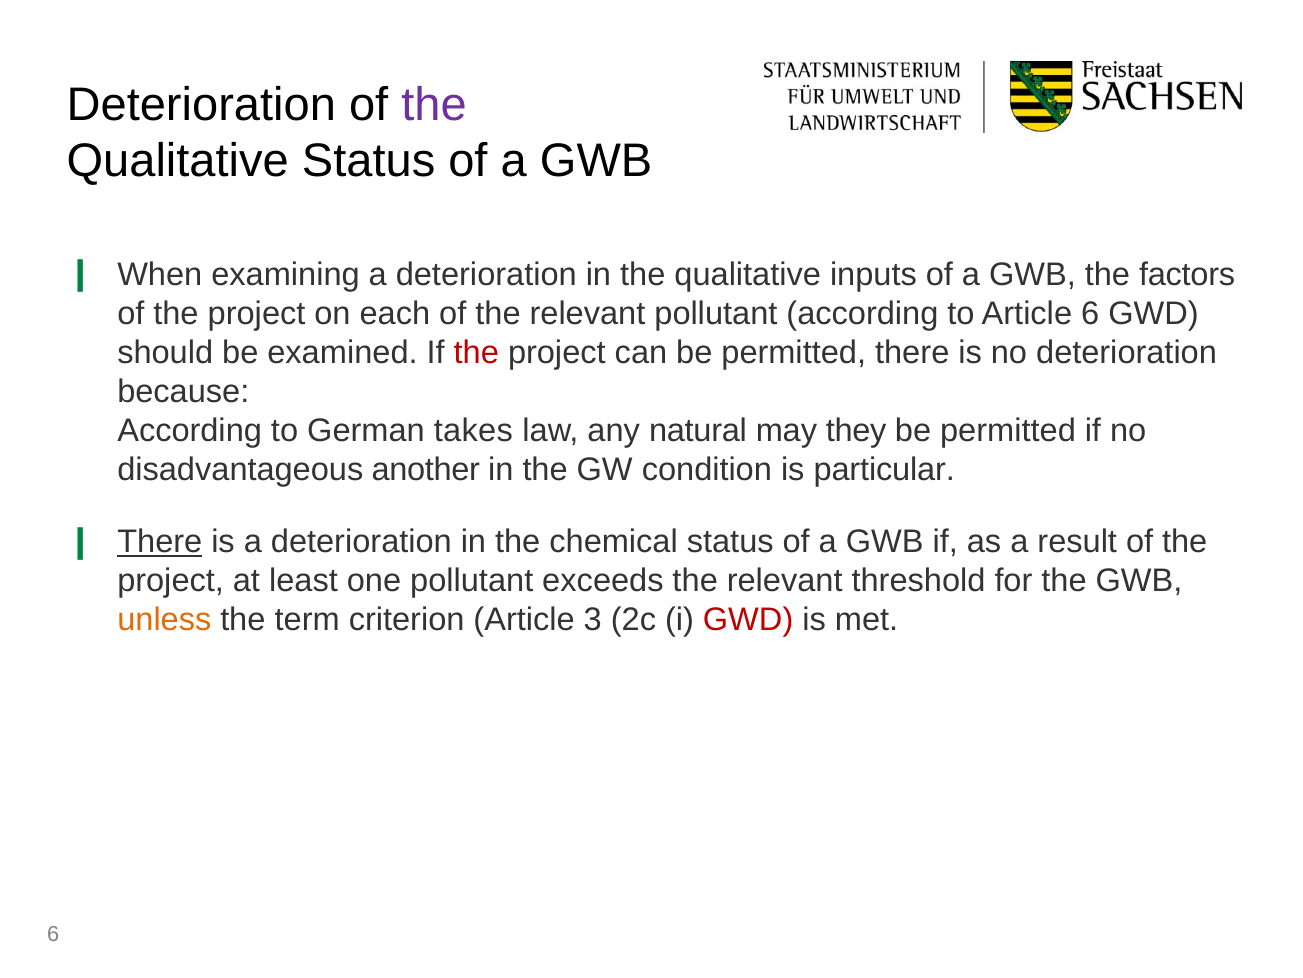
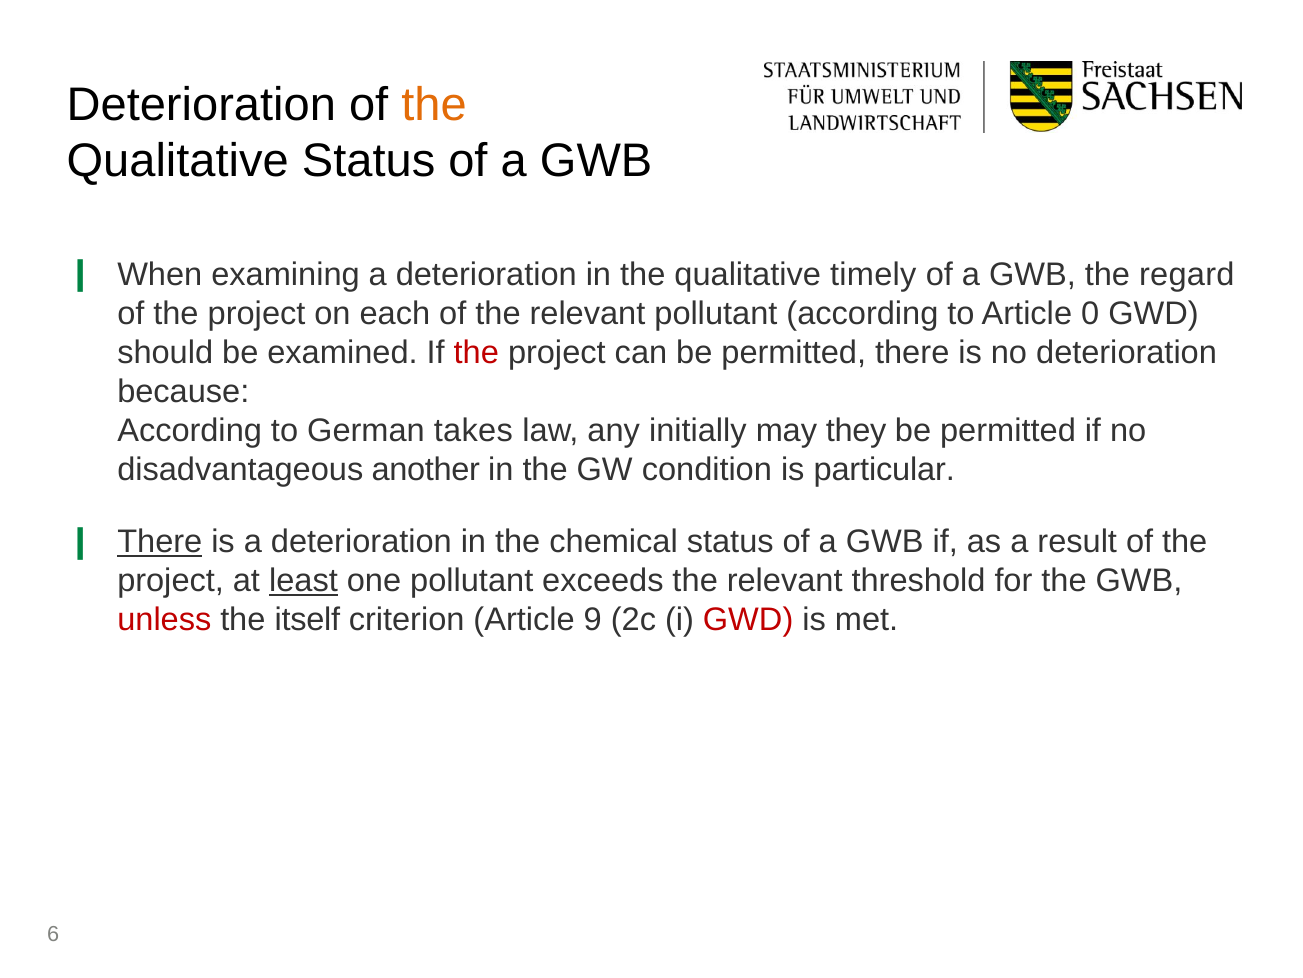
the at (434, 105) colour: purple -> orange
inputs: inputs -> timely
factors: factors -> regard
Article 6: 6 -> 0
natural: natural -> initially
least underline: none -> present
unless colour: orange -> red
term: term -> itself
3: 3 -> 9
